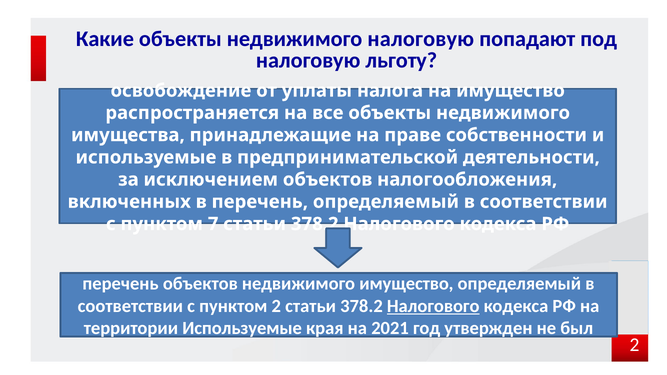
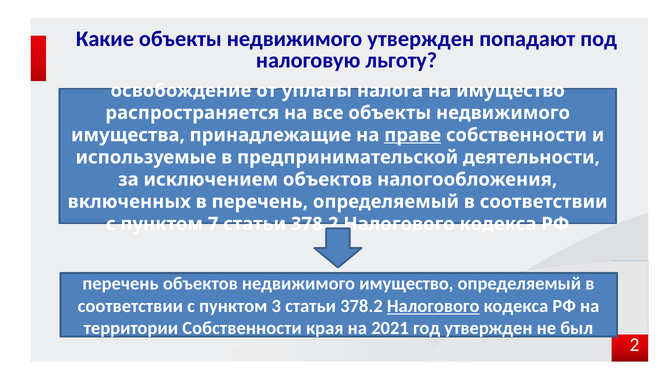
недвижимого налоговую: налоговую -> утвержден
праве underline: none -> present
пунктом 2: 2 -> 3
территории Используемые: Используемые -> Собственности
